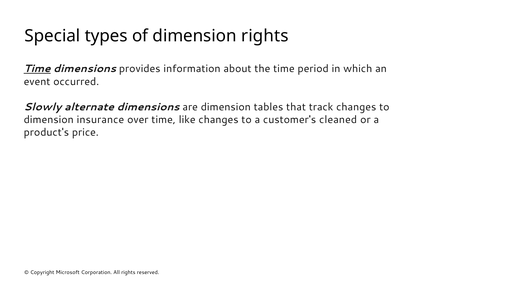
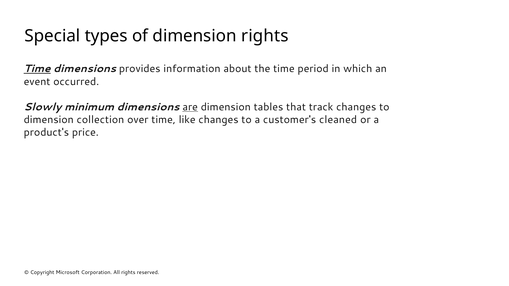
alternate: alternate -> minimum
are underline: none -> present
insurance: insurance -> collection
